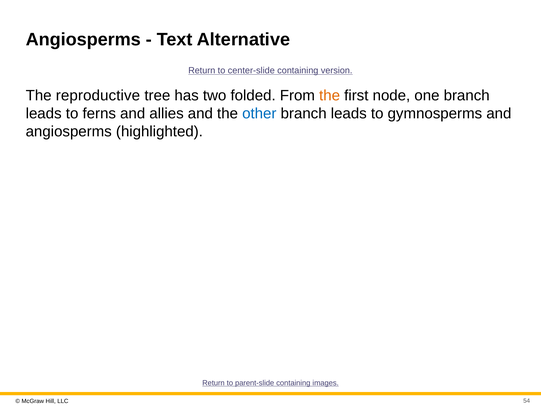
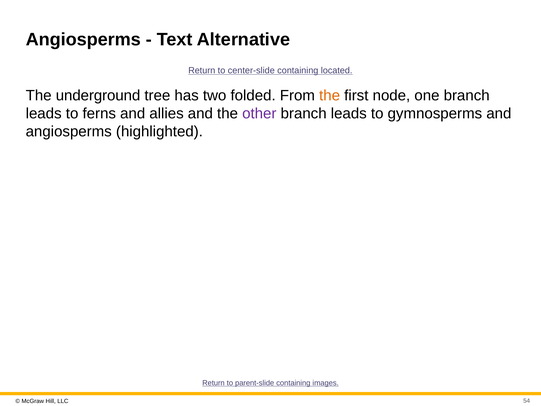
version: version -> located
reproductive: reproductive -> underground
other colour: blue -> purple
